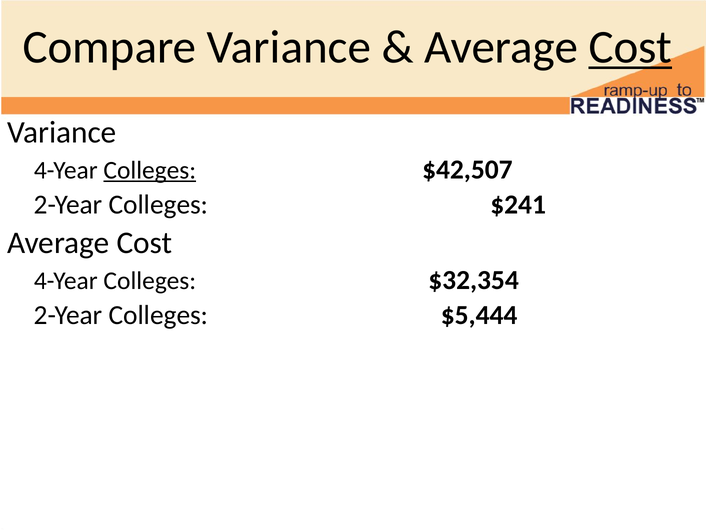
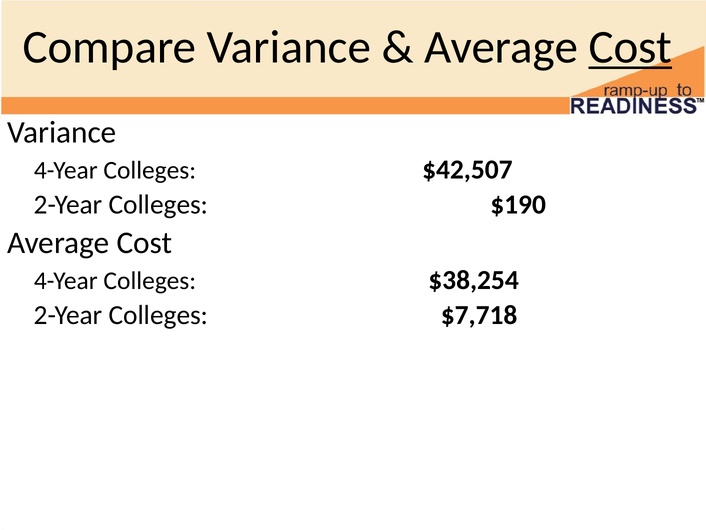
Colleges at (150, 170) underline: present -> none
$241: $241 -> $190
$32,354: $32,354 -> $38,254
$5,444: $5,444 -> $7,718
